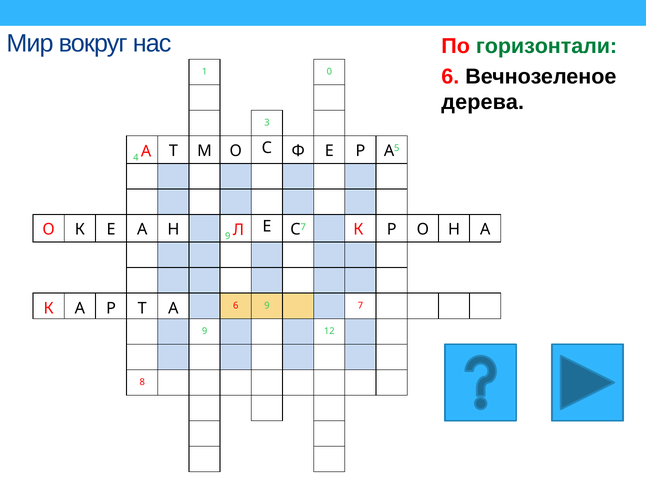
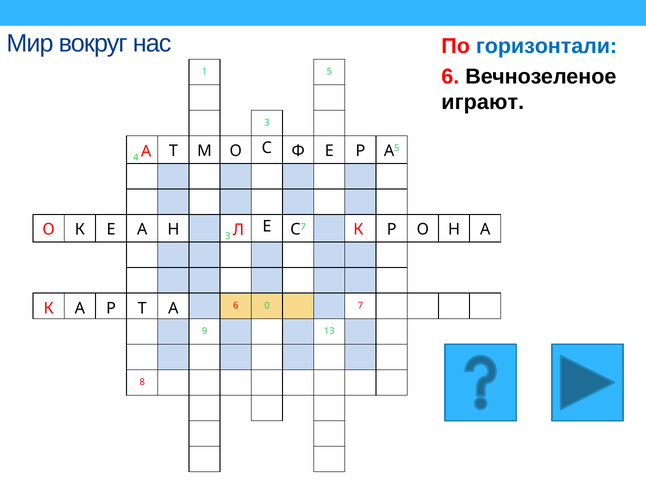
горизонтали colour: green -> blue
0: 0 -> 5
дерева: дерева -> играют
Н 9: 9 -> 3
6 9: 9 -> 0
12: 12 -> 13
